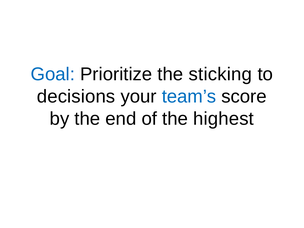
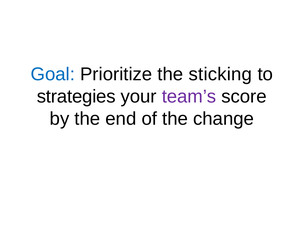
decisions: decisions -> strategies
team’s colour: blue -> purple
highest: highest -> change
